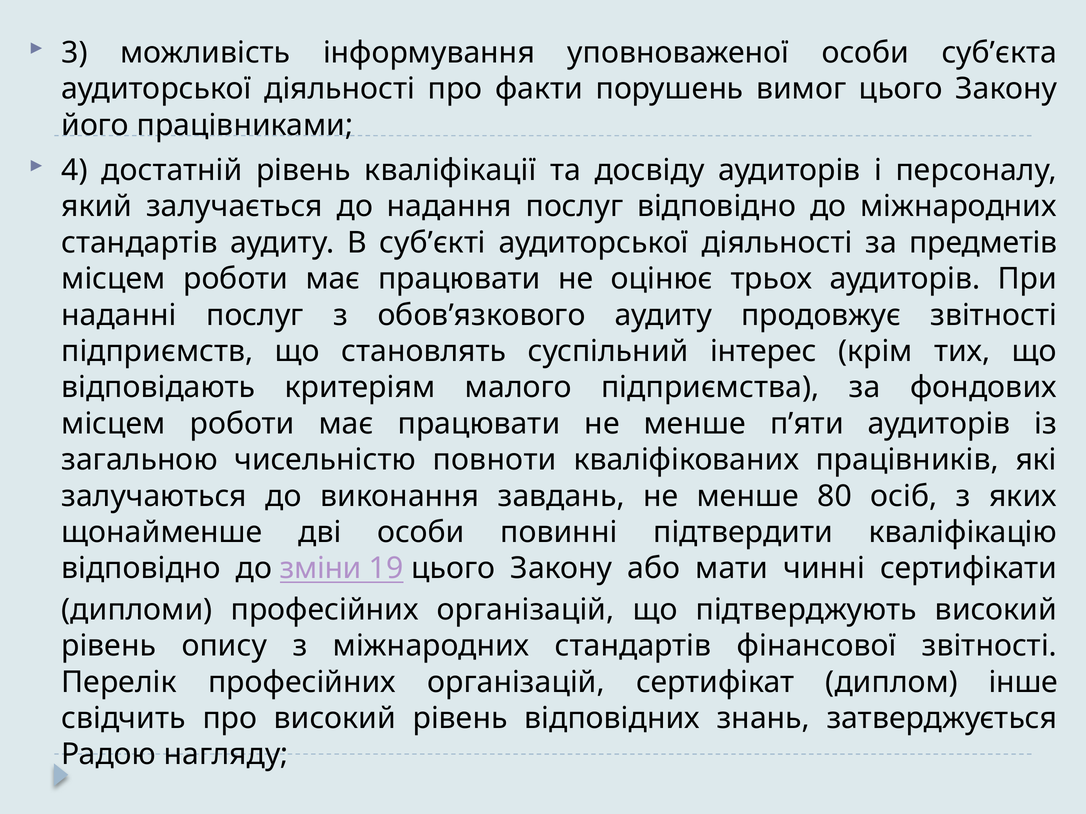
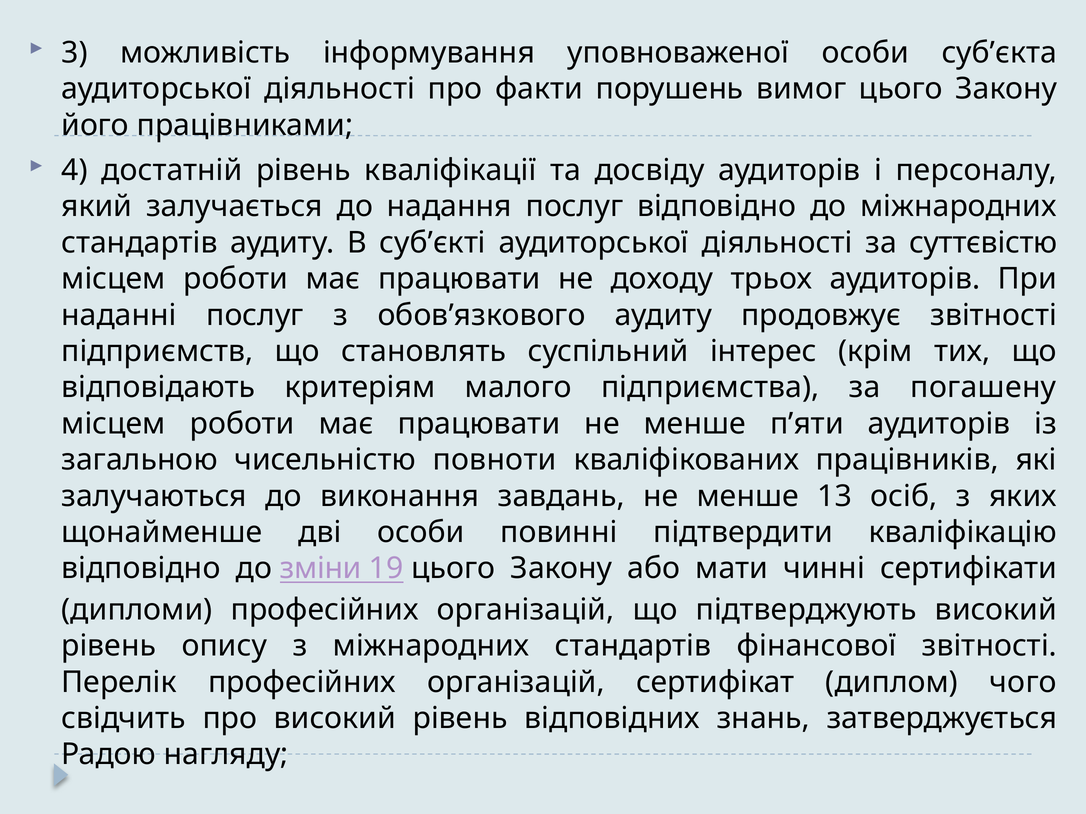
предметів: предметів -> суттєвістю
оцінює: оцінює -> доходу
фондових: фондових -> погашену
80: 80 -> 13
інше: інше -> чого
